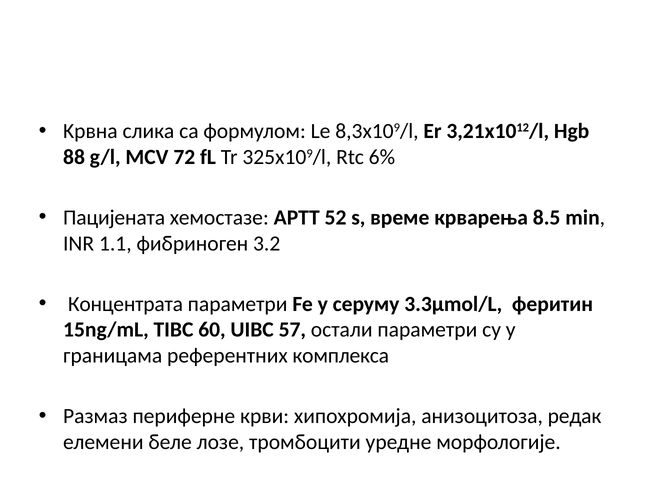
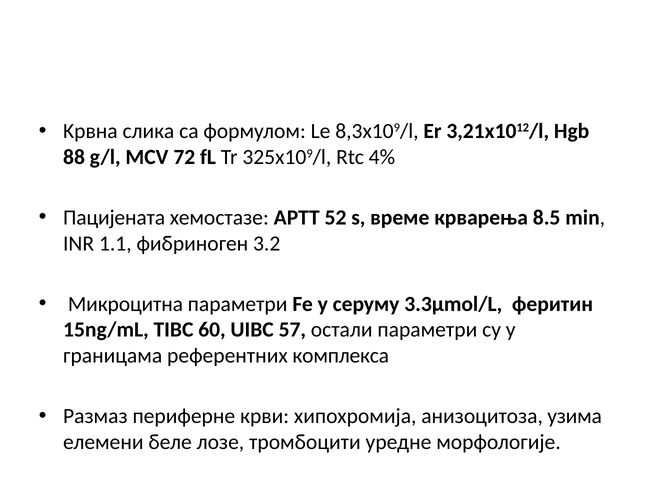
6%: 6% -> 4%
Концентрата: Концентрата -> Микроцитна
редак: редак -> узима
